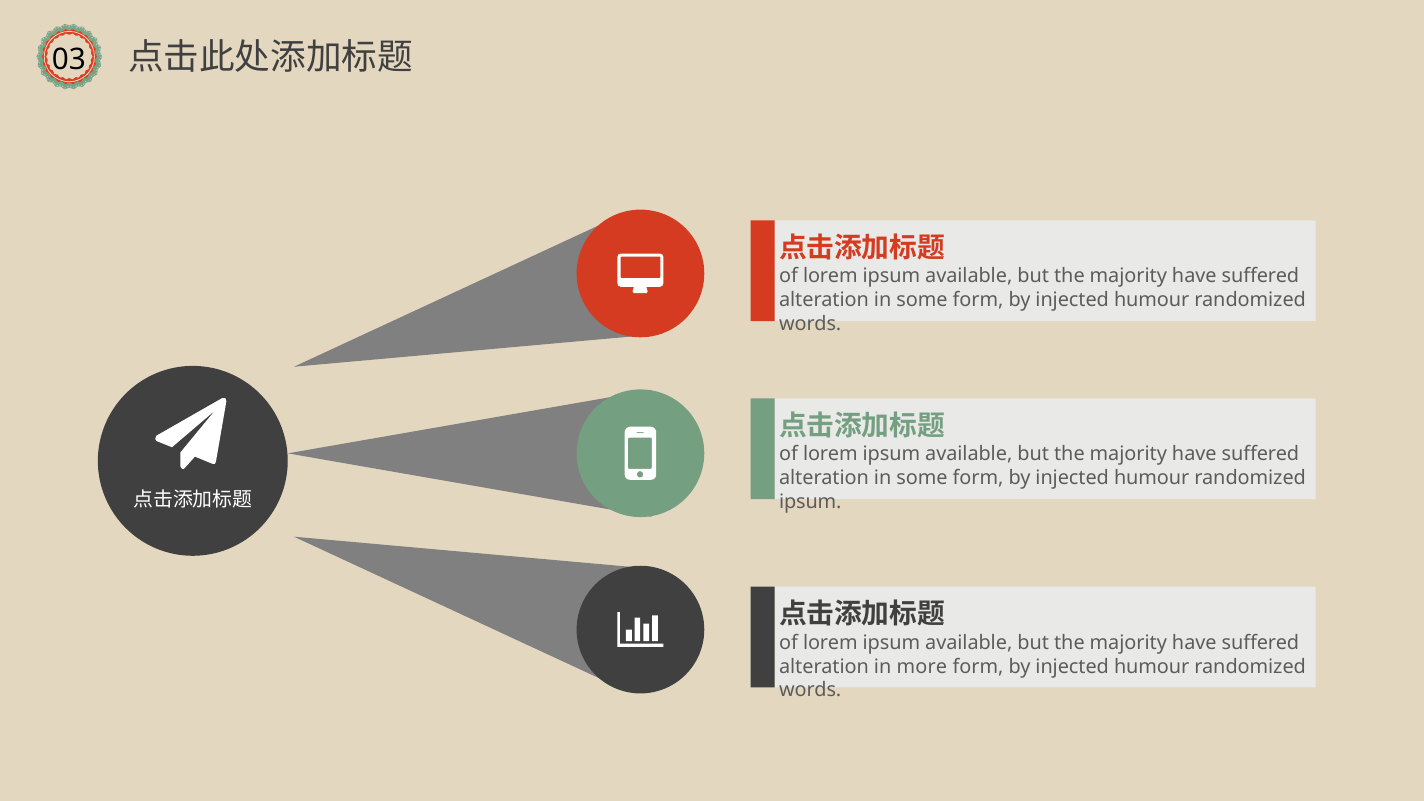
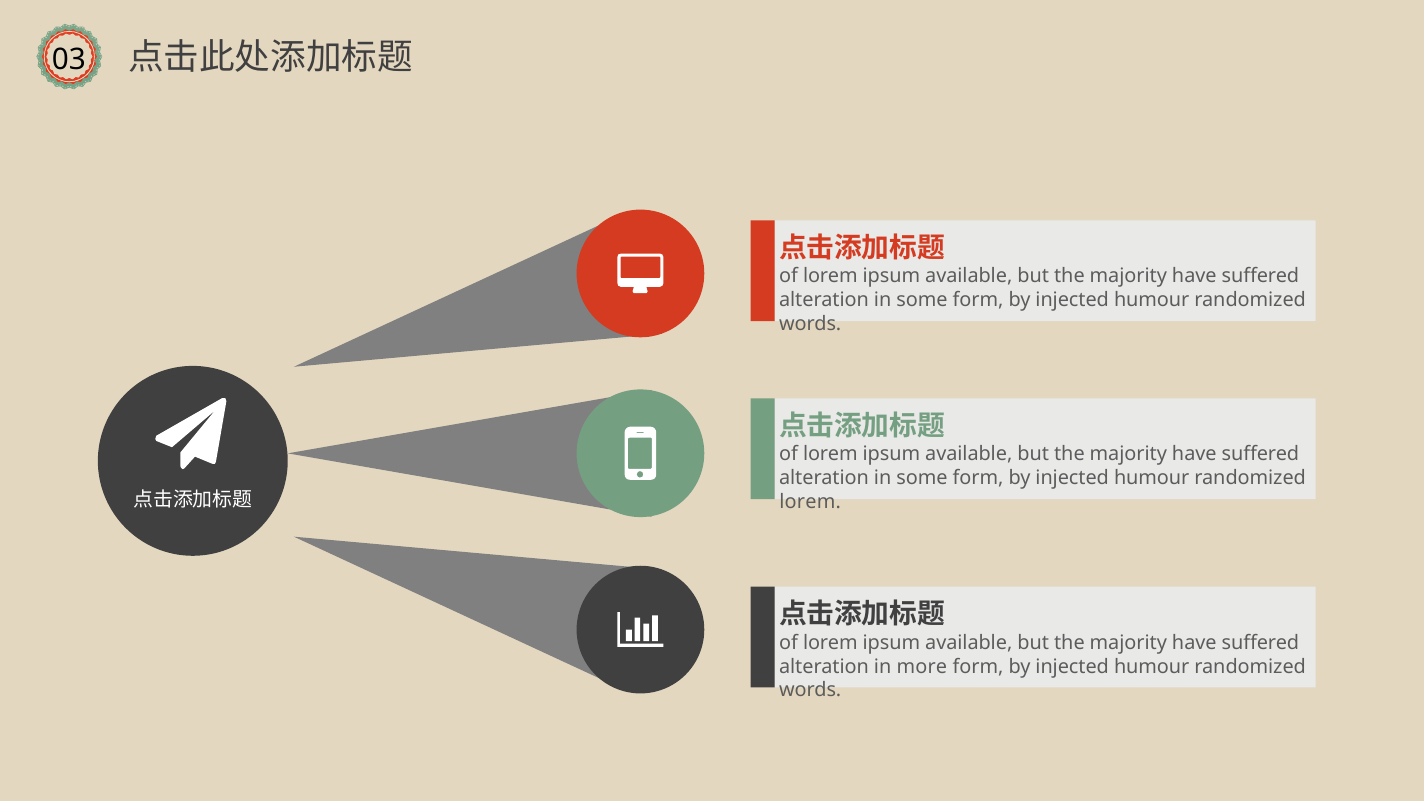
ipsum at (810, 502): ipsum -> lorem
